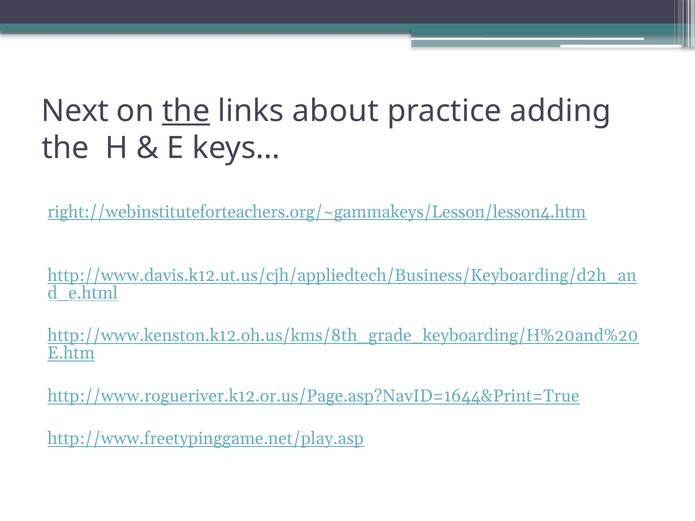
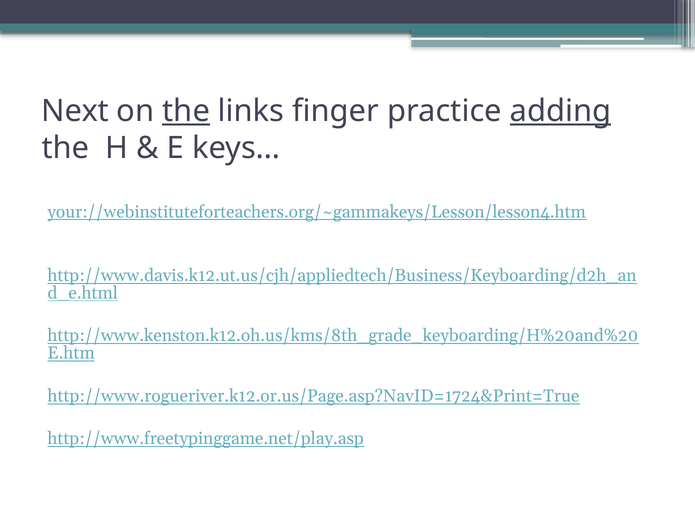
about: about -> finger
adding underline: none -> present
right://webinstituteforteachers.org/~gammakeys/Lesson/lesson4.htm: right://webinstituteforteachers.org/~gammakeys/Lesson/lesson4.htm -> your://webinstituteforteachers.org/~gammakeys/Lesson/lesson4.htm
http://www.rogueriver.k12.or.us/Page.asp?NavID=1644&Print=True: http://www.rogueriver.k12.or.us/Page.asp?NavID=1644&Print=True -> http://www.rogueriver.k12.or.us/Page.asp?NavID=1724&Print=True
